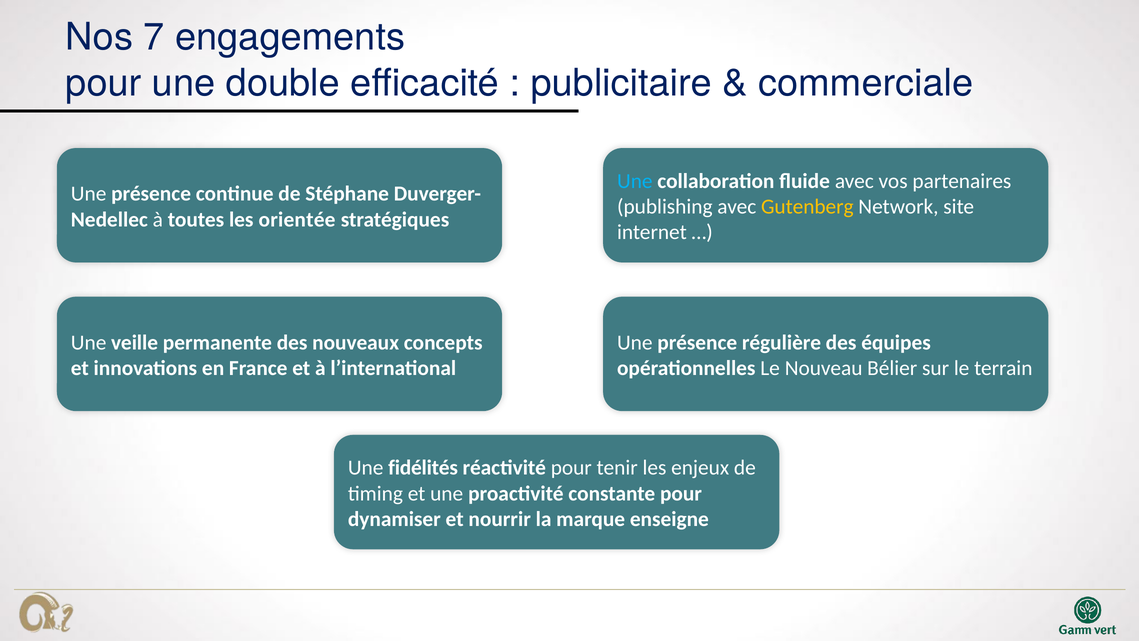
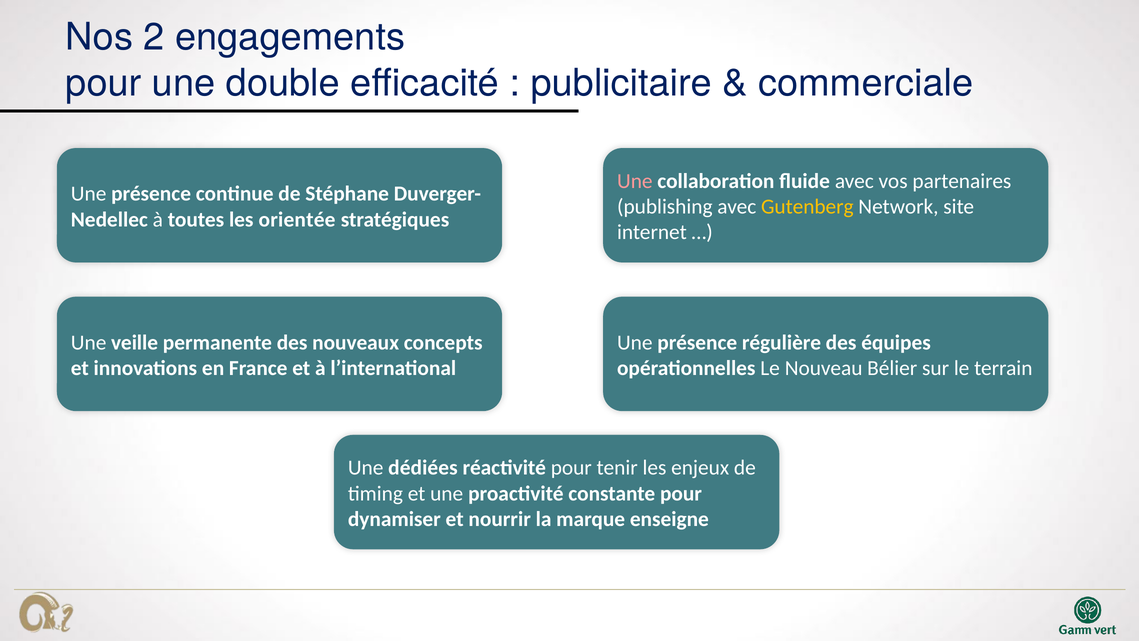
7: 7 -> 2
Une at (635, 181) colour: light blue -> pink
fidélités: fidélités -> dédiées
